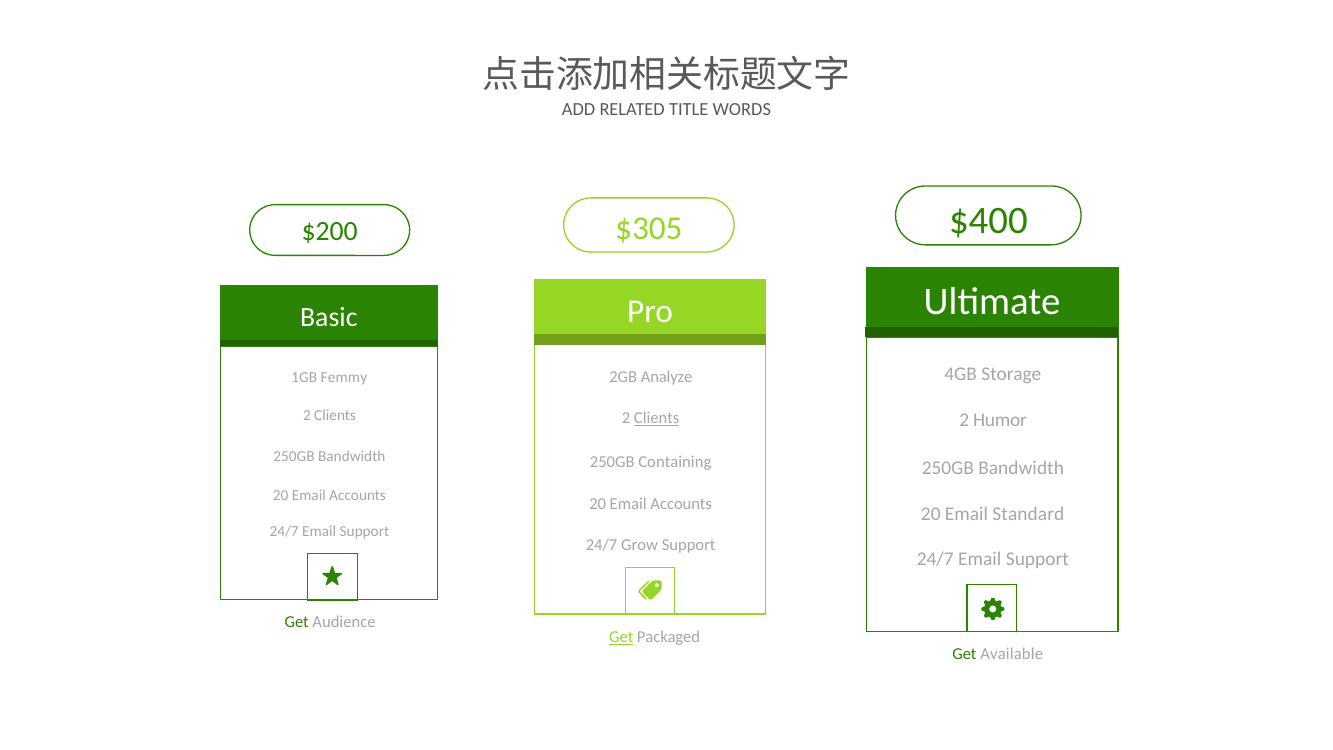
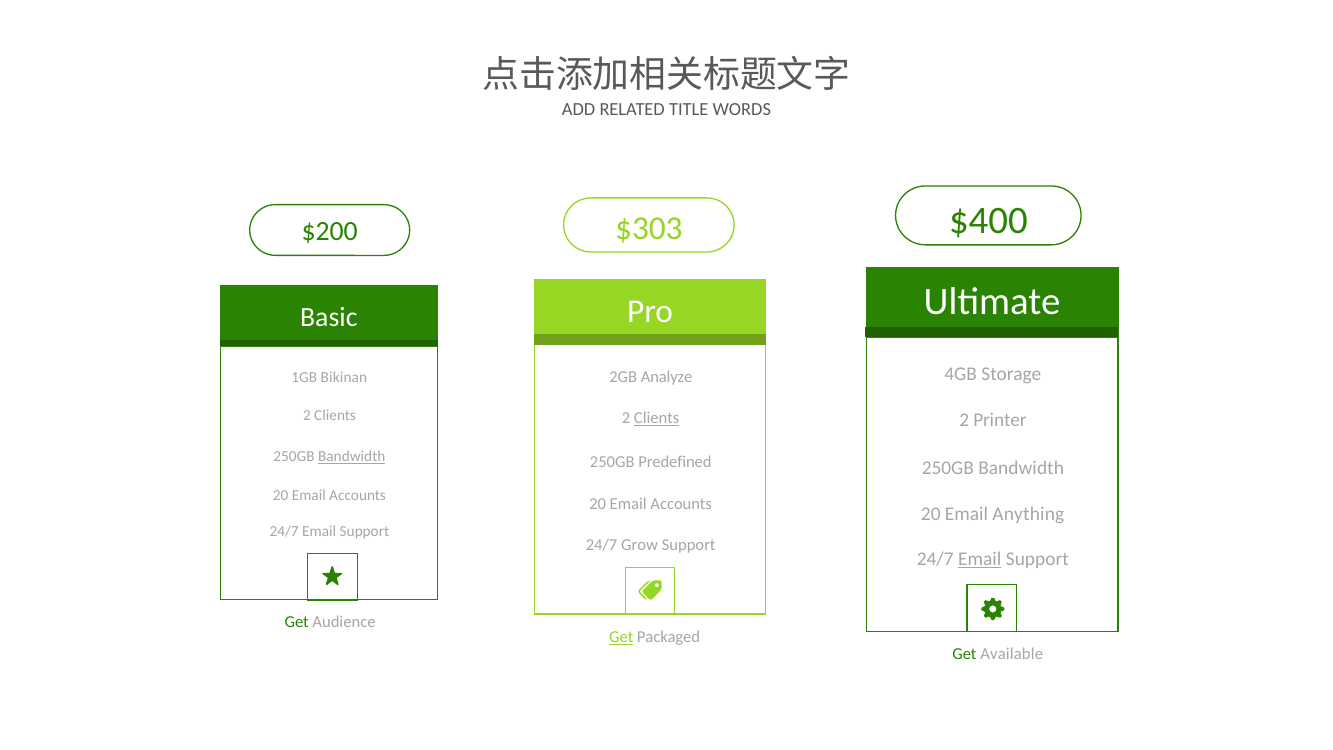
$305: $305 -> $303
Femmy: Femmy -> Bikinan
Humor: Humor -> Printer
Bandwidth at (352, 456) underline: none -> present
Containing: Containing -> Predefined
Standard: Standard -> Anything
Email at (980, 559) underline: none -> present
